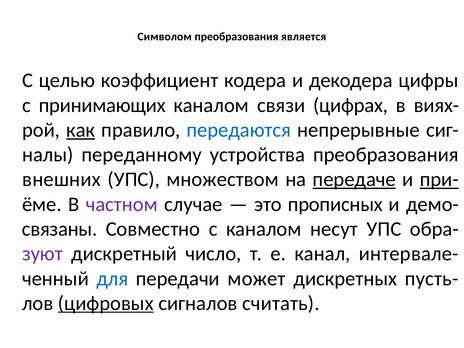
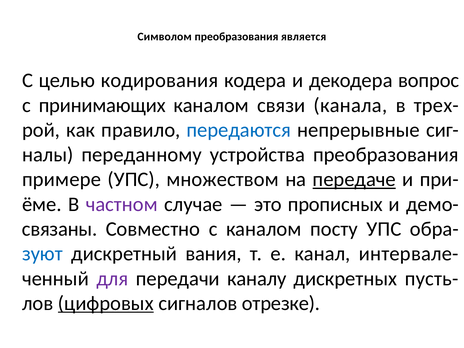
коэффициент: коэффициент -> кодирования
цифры: цифры -> вопрос
цифрах: цифрах -> канала
виях-: виях- -> трех-
как underline: present -> none
внешних: внешних -> примере
при- underline: present -> none
несут: несут -> посту
зуют colour: purple -> blue
число: число -> вания
для colour: blue -> purple
может: может -> каналу
считать: считать -> отрезке
